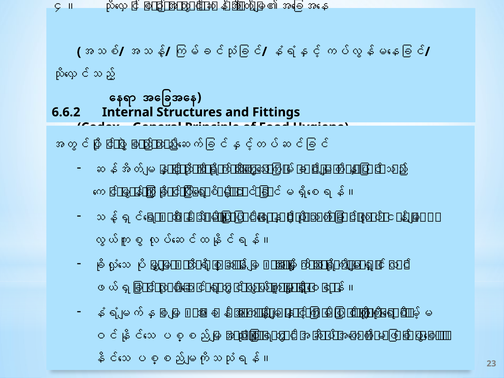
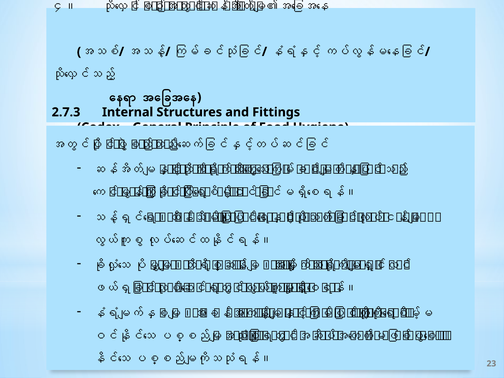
6.6.2: 6.6.2 -> 2.7.3
